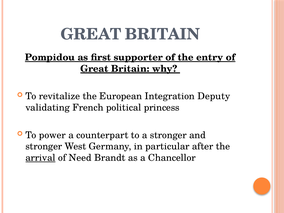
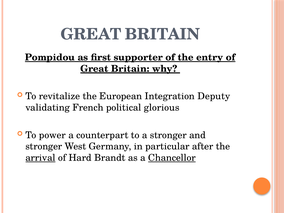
princess: princess -> glorious
Need: Need -> Hard
Chancellor underline: none -> present
